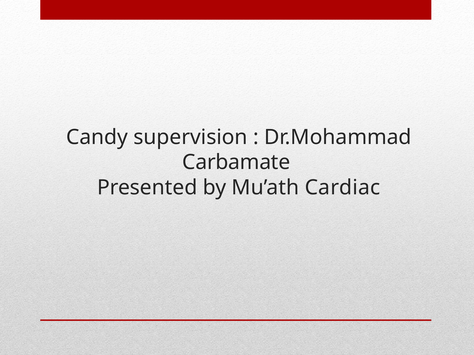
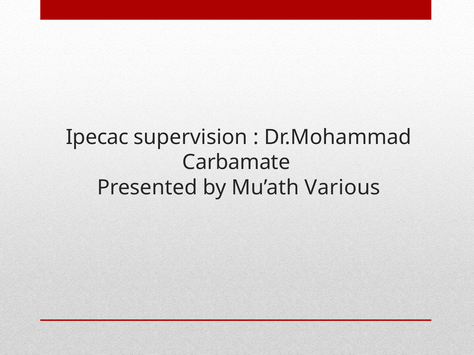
Candy: Candy -> Ipecac
Cardiac: Cardiac -> Various
